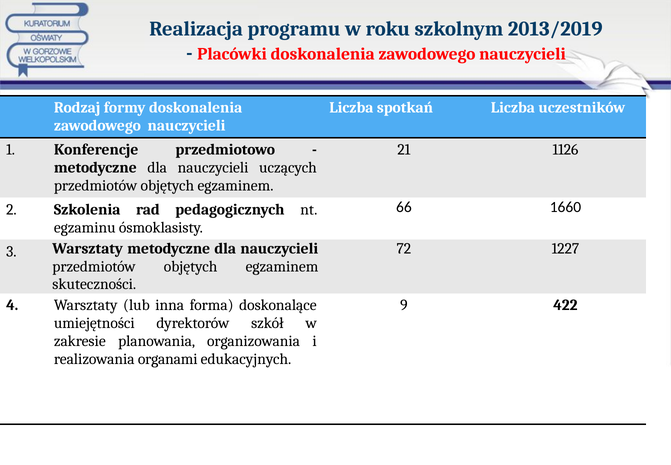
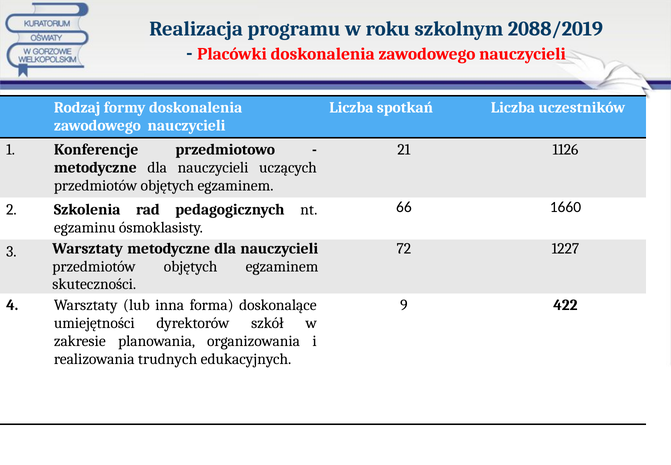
2013/2019: 2013/2019 -> 2088/2019
organami: organami -> trudnych
